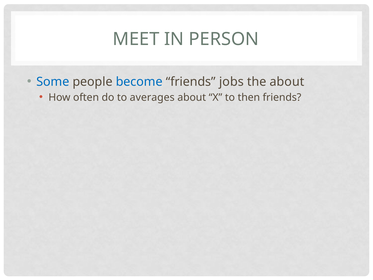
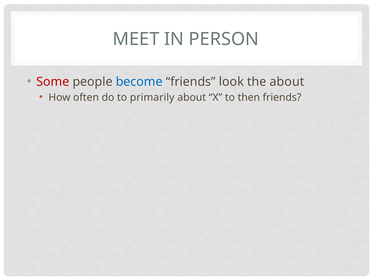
Some colour: blue -> red
jobs: jobs -> look
averages: averages -> primarily
